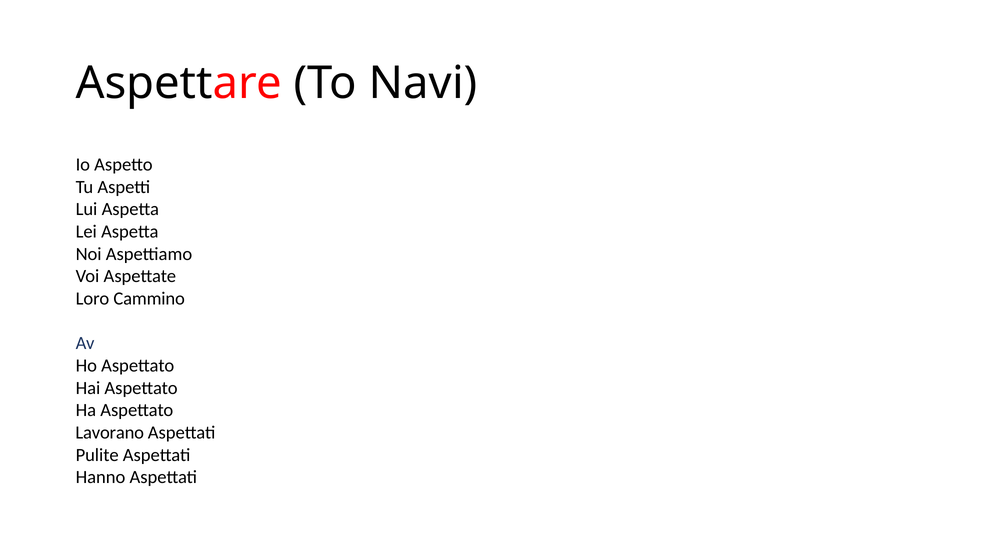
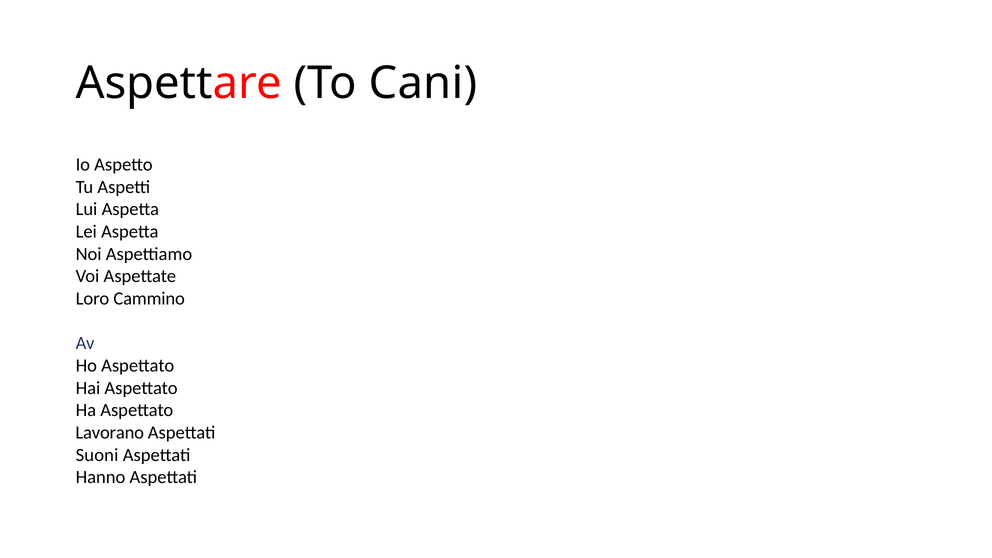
Navi: Navi -> Cani
Pulite: Pulite -> Suoni
